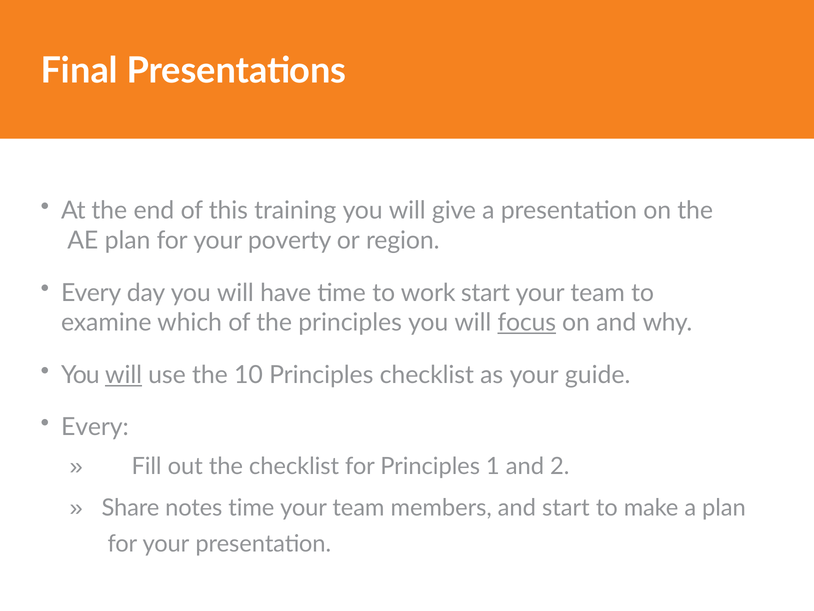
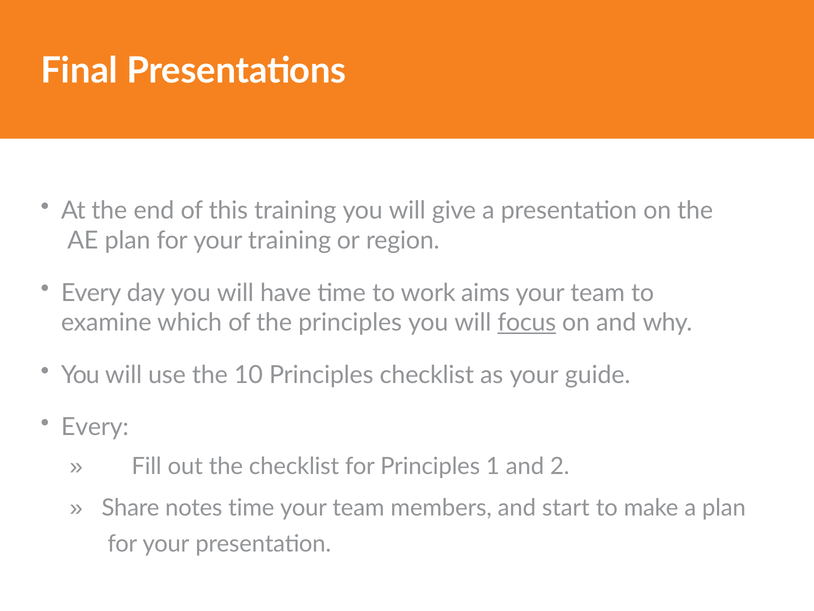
your poverty: poverty -> training
work start: start -> aims
will at (124, 375) underline: present -> none
